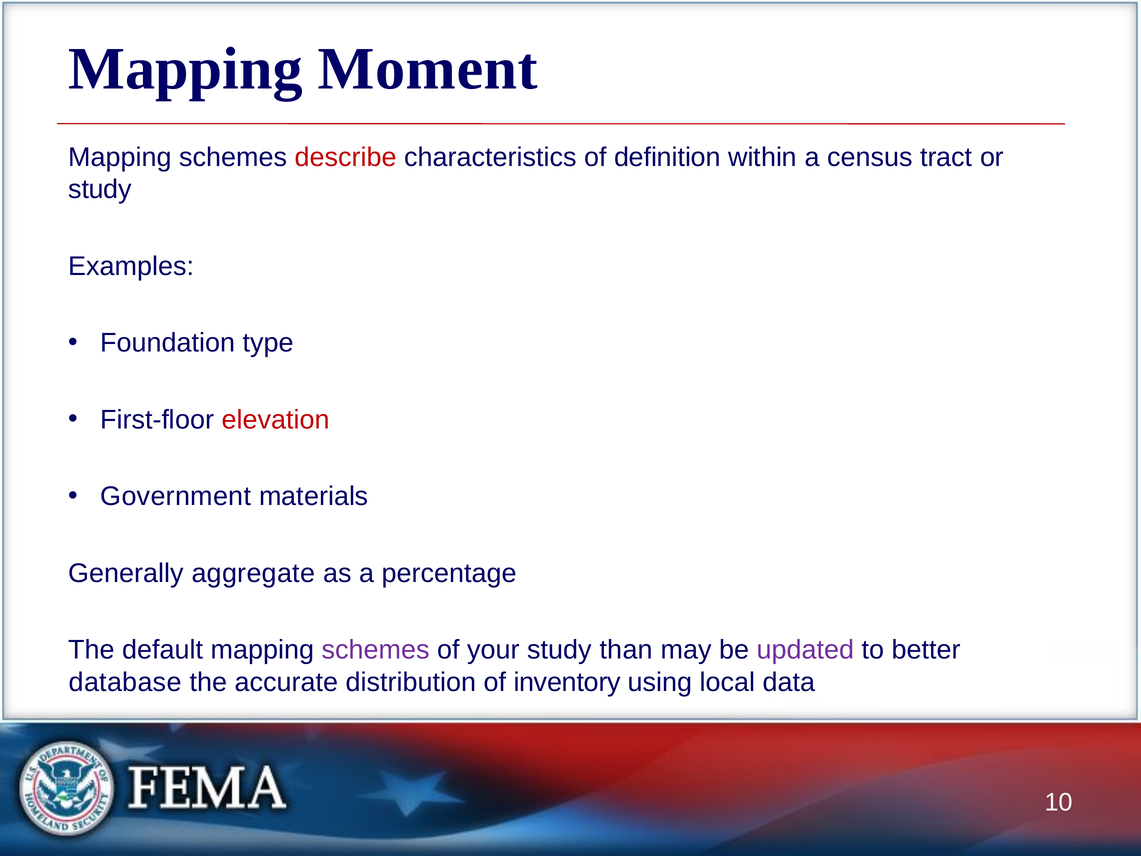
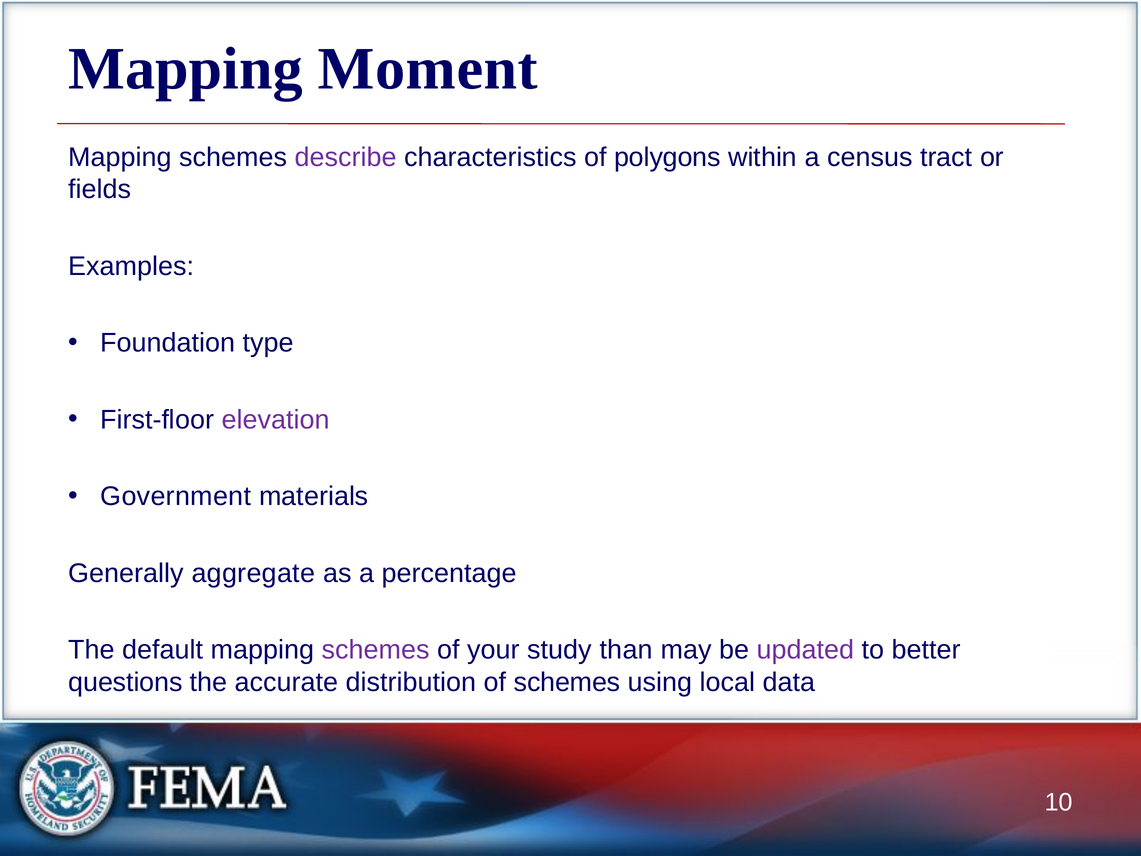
describe colour: red -> purple
definition: definition -> polygons
study at (100, 189): study -> fields
elevation colour: red -> purple
database: database -> questions
of inventory: inventory -> schemes
